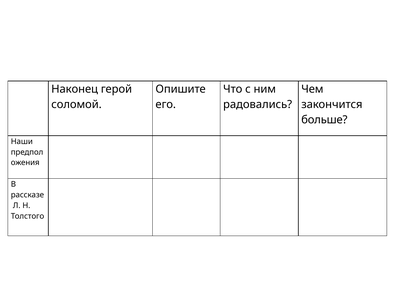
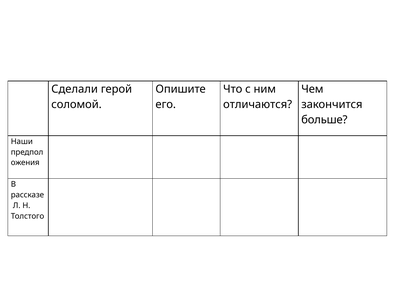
Наконец: Наконец -> Сделали
радовались: радовались -> отличаются
